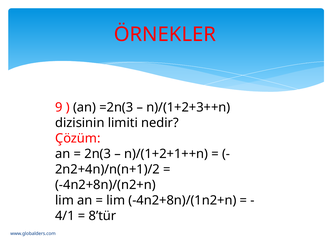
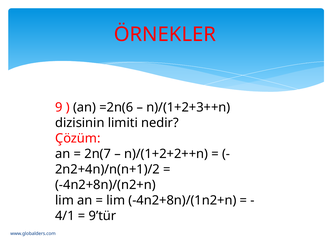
=2n(3: =2n(3 -> =2n(6
2n(3: 2n(3 -> 2n(7
n)/(1+2+1++n: n)/(1+2+1++n -> n)/(1+2+2++n
8’tür: 8’tür -> 9’tür
